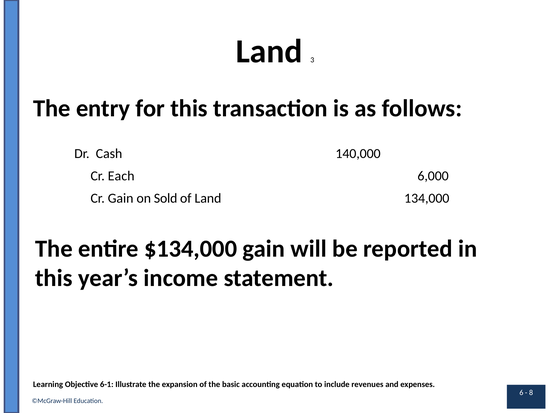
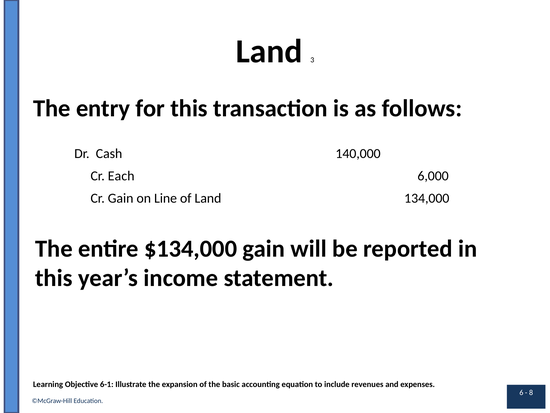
Sold: Sold -> Line
